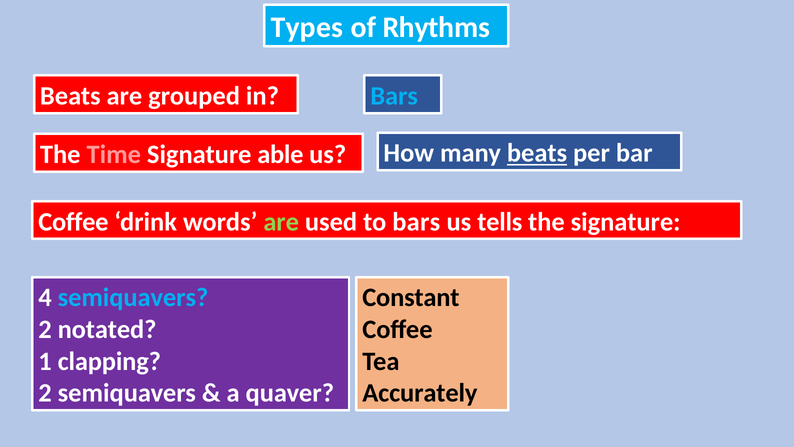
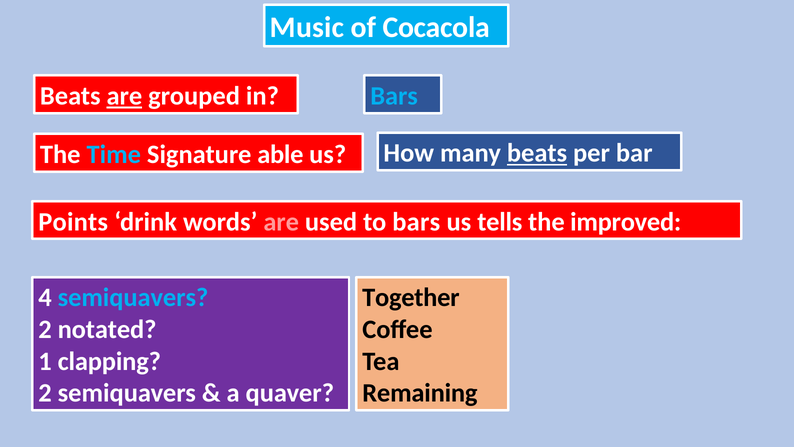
Types: Types -> Music
Rhythms: Rhythms -> Cocacola
are at (124, 96) underline: none -> present
Time colour: pink -> light blue
Coffee at (73, 222): Coffee -> Points
are at (281, 222) colour: light green -> pink
the signature: signature -> improved
Constant: Constant -> Together
Accurately: Accurately -> Remaining
